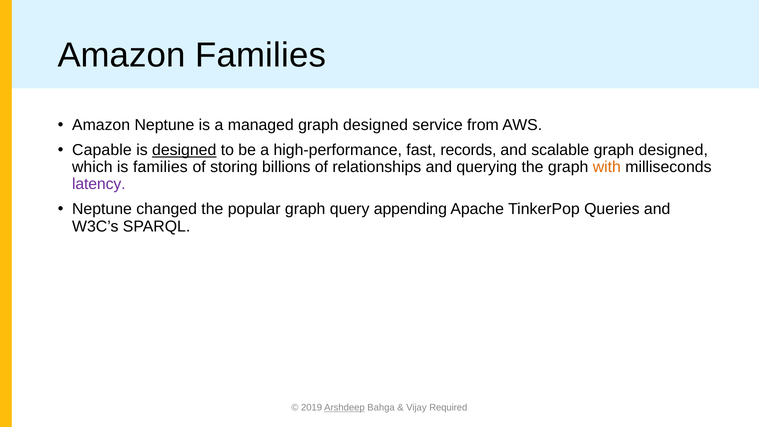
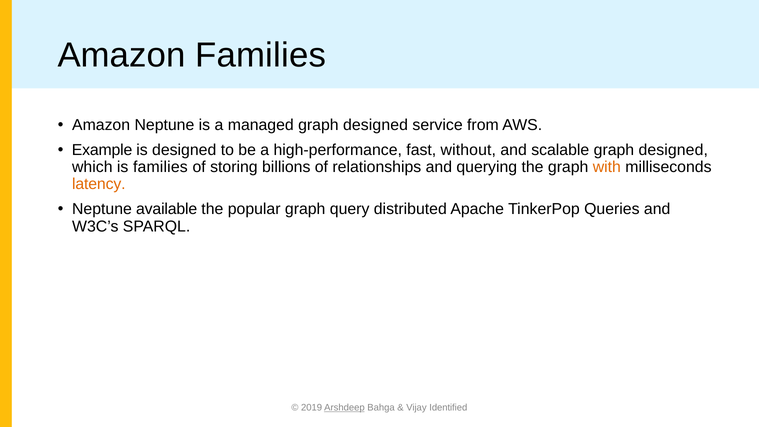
Capable: Capable -> Example
designed at (184, 150) underline: present -> none
records: records -> without
latency colour: purple -> orange
changed: changed -> available
appending: appending -> distributed
Required: Required -> Identiﬁed
